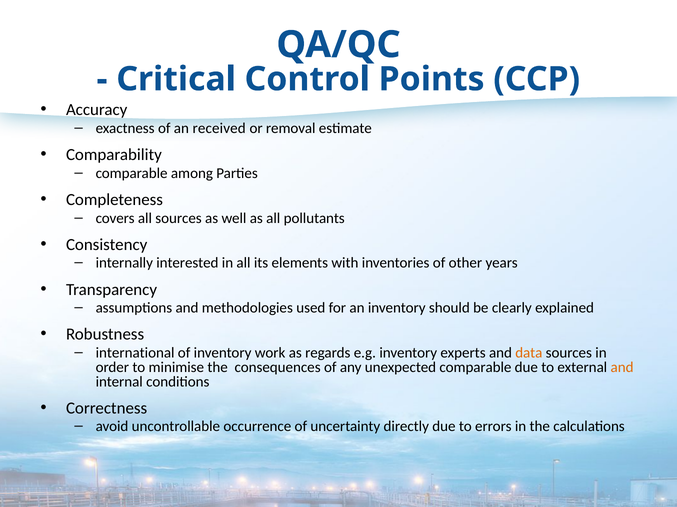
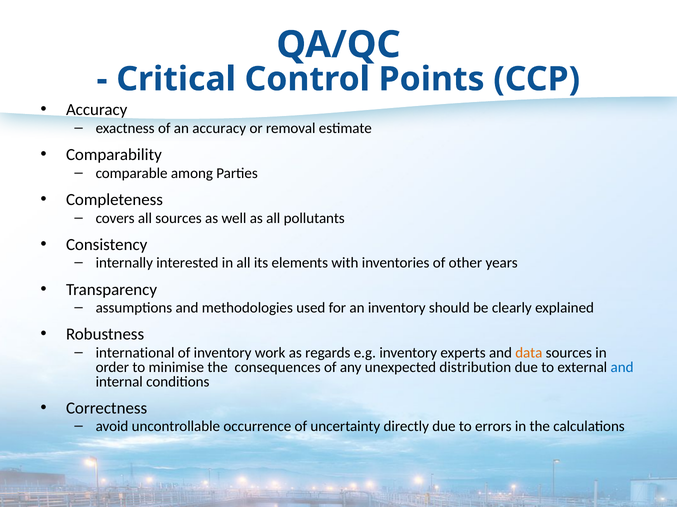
an received: received -> accuracy
unexpected comparable: comparable -> distribution
and at (622, 368) colour: orange -> blue
